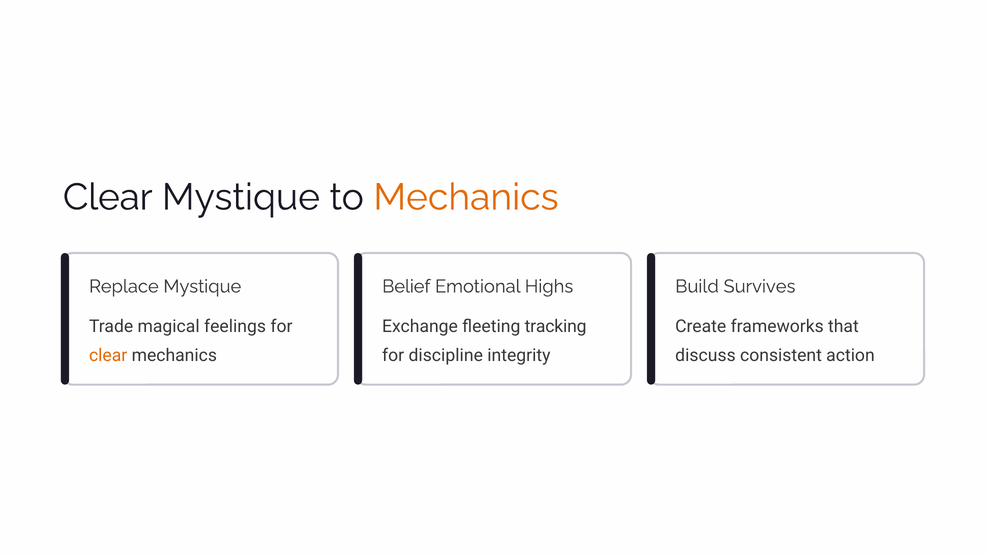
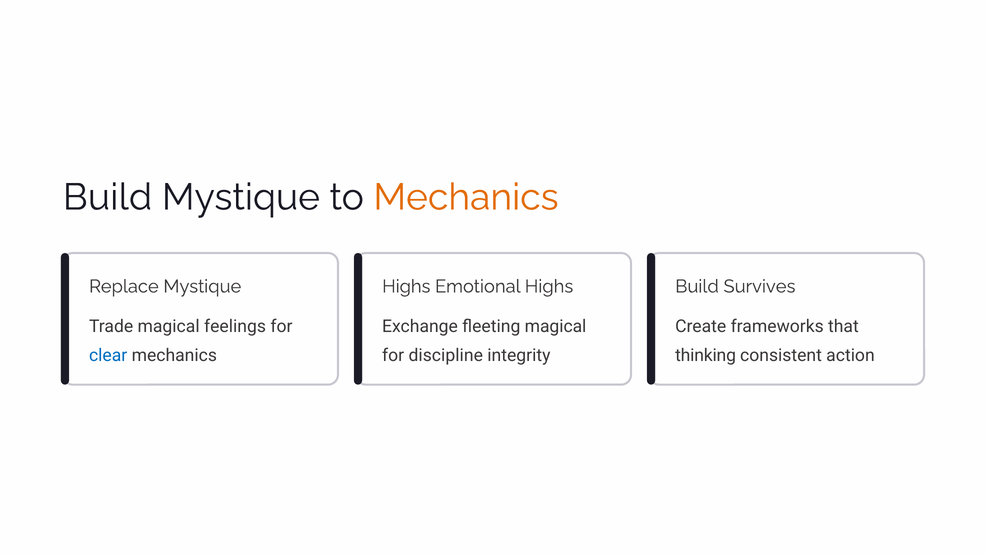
Clear at (108, 197): Clear -> Build
Belief at (406, 287): Belief -> Highs
fleeting tracking: tracking -> magical
clear at (108, 355) colour: orange -> blue
discuss: discuss -> thinking
